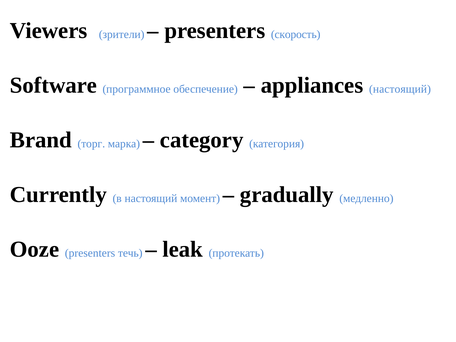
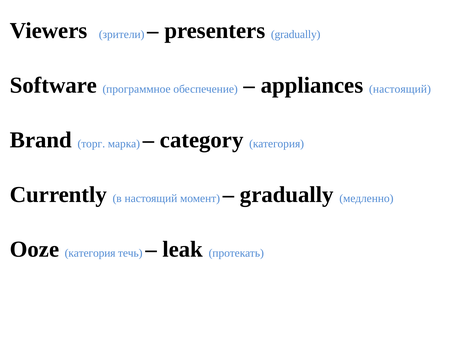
presenters скорость: скорость -> gradually
Ooze presenters: presenters -> категория
